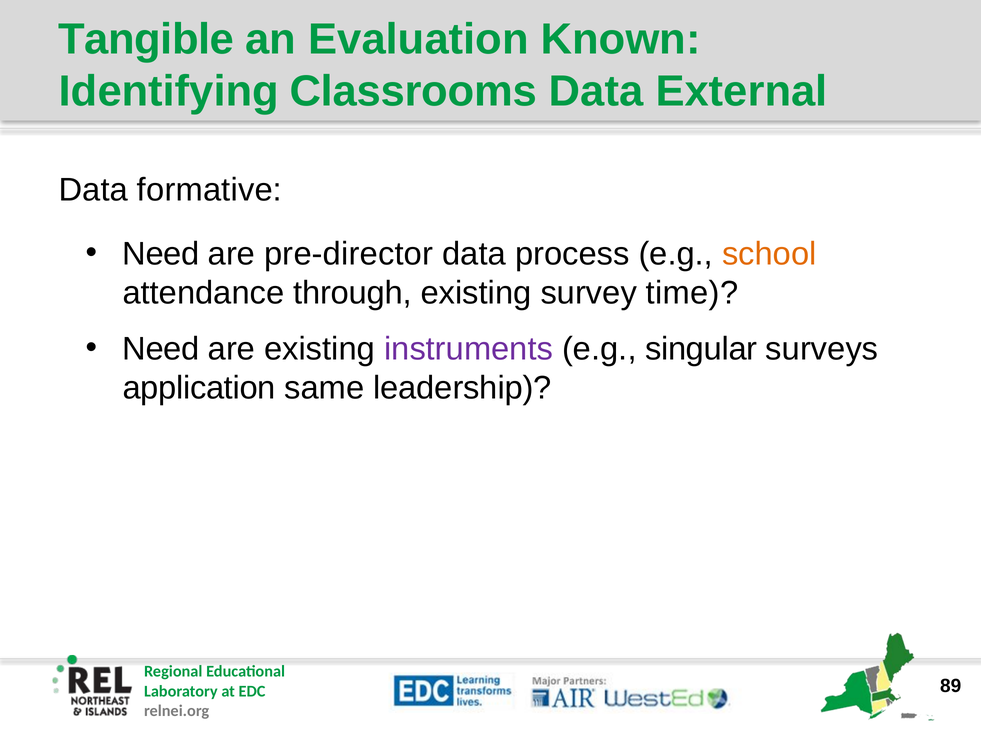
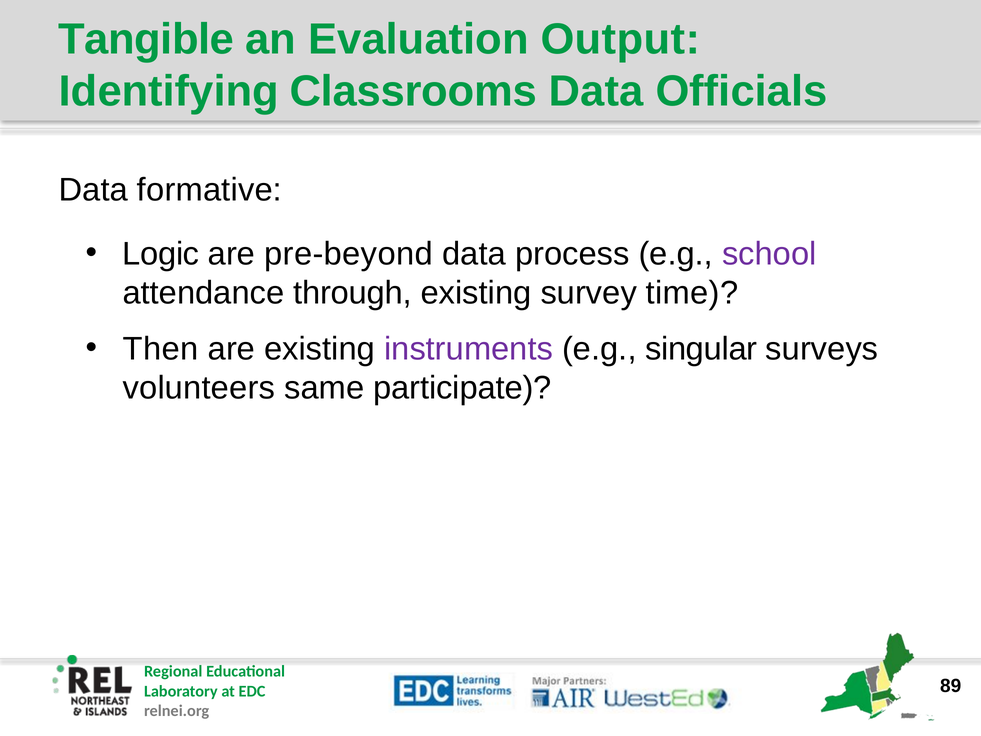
Known: Known -> Output
External: External -> Officials
Need at (161, 254): Need -> Logic
pre-director: pre-director -> pre-beyond
school colour: orange -> purple
Need at (161, 349): Need -> Then
application: application -> volunteers
leadership: leadership -> participate
